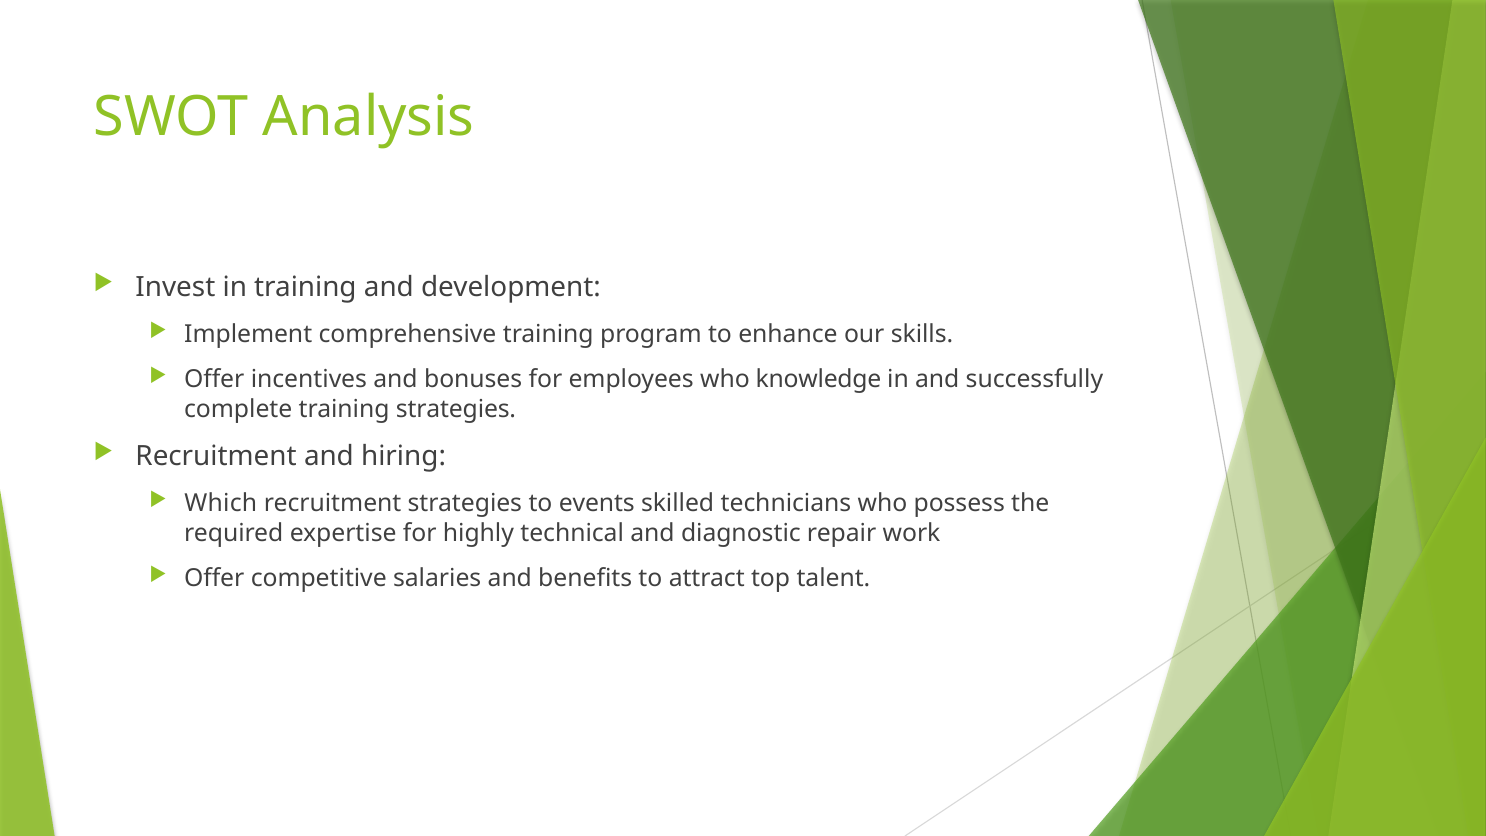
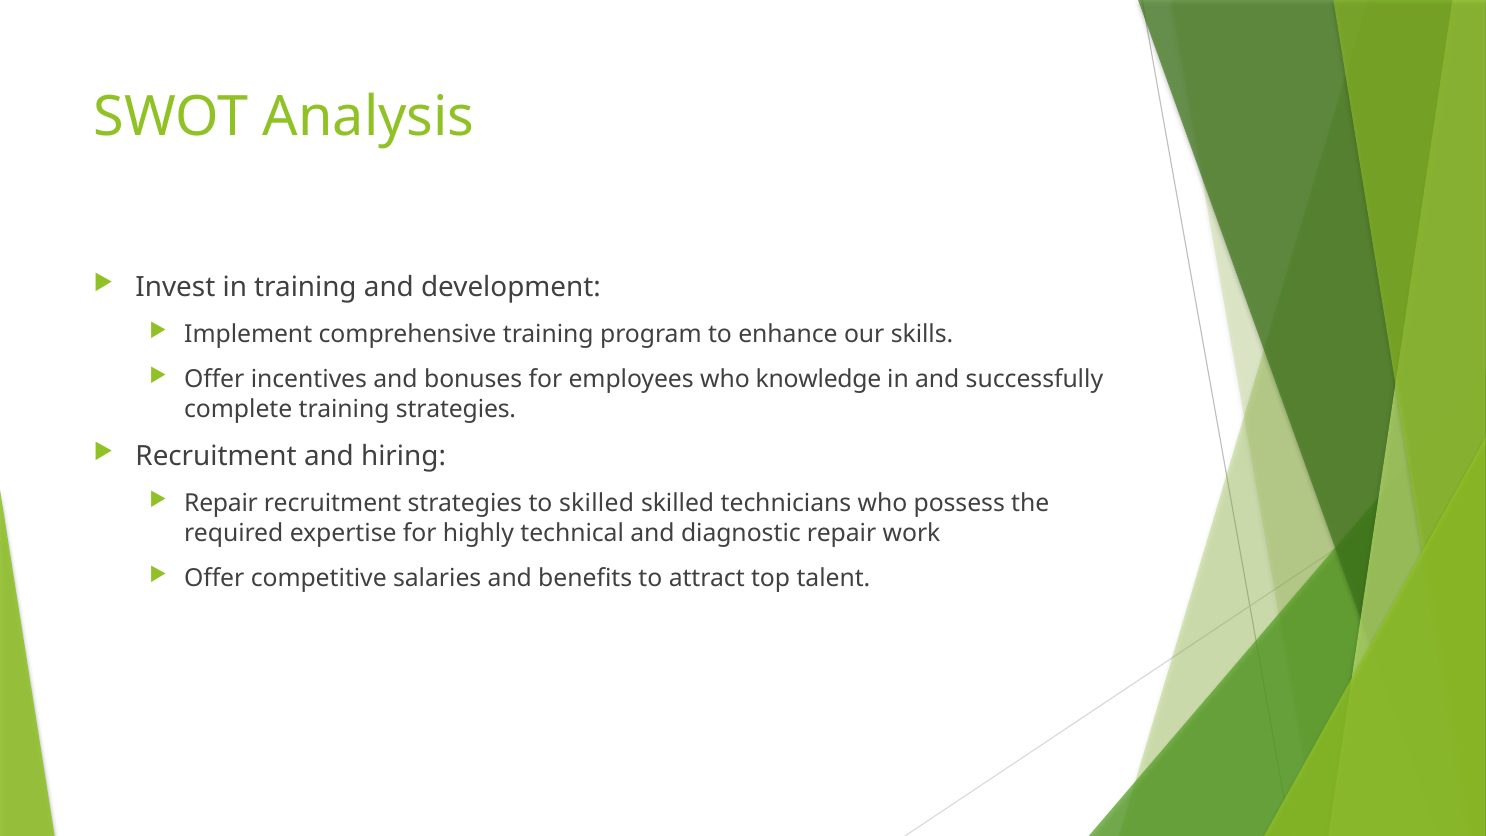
Which at (221, 503): Which -> Repair
to events: events -> skilled
